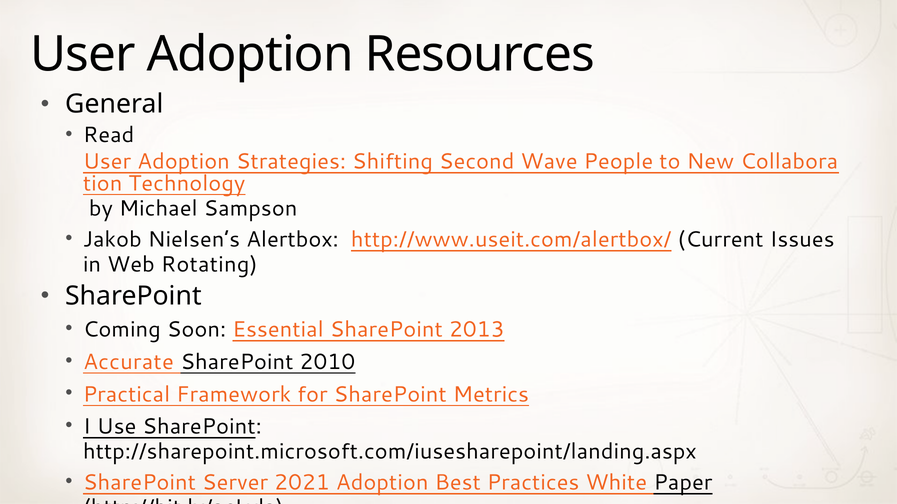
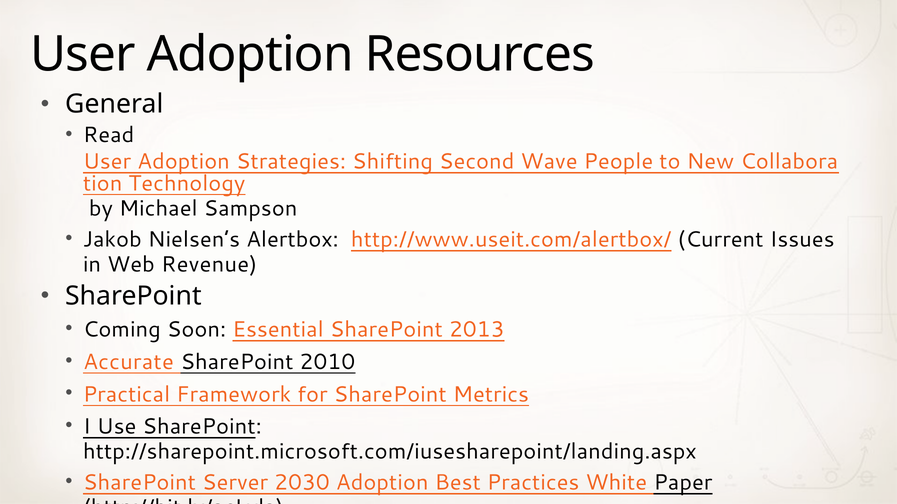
Rotating: Rotating -> Revenue
2021: 2021 -> 2030
